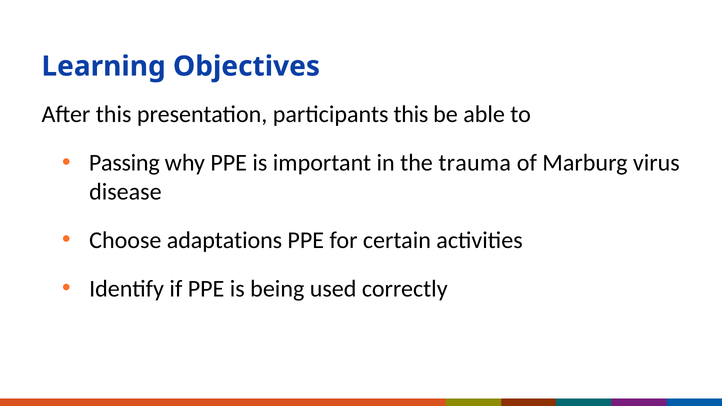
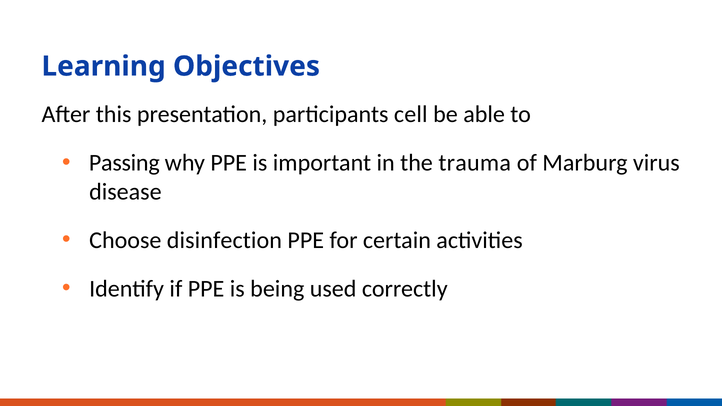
participants this: this -> cell
adaptations: adaptations -> disinfection
